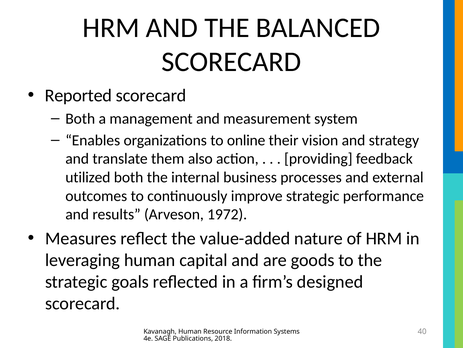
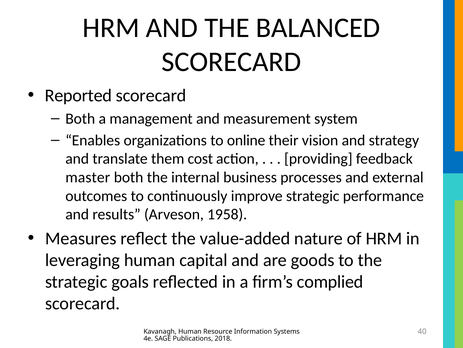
also: also -> cost
utilized: utilized -> master
1972: 1972 -> 1958
designed: designed -> complied
